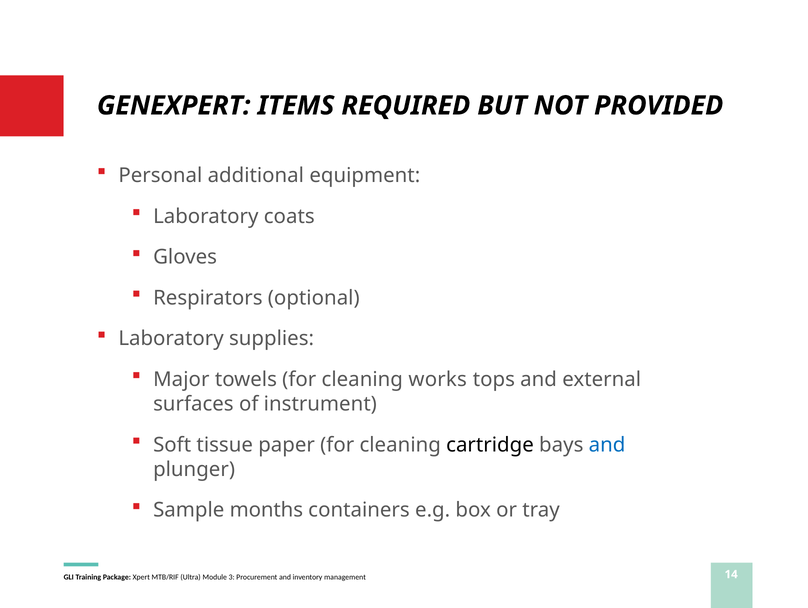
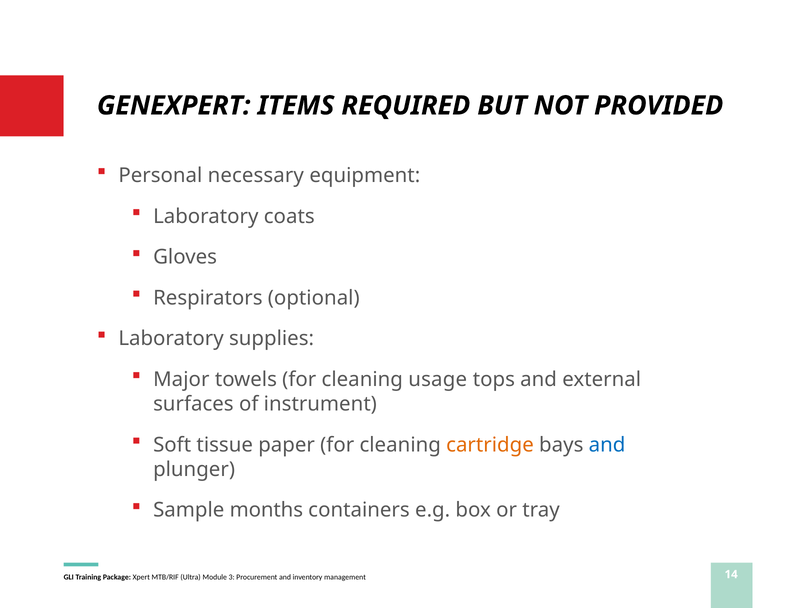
additional: additional -> necessary
works: works -> usage
cartridge colour: black -> orange
